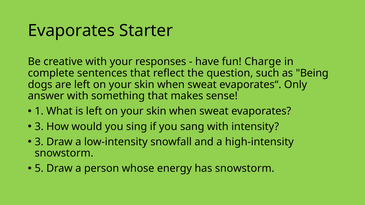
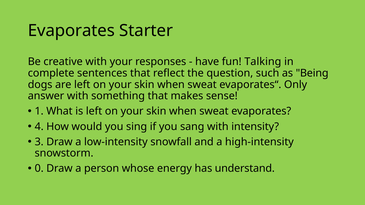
Charge: Charge -> Talking
3 at (39, 127): 3 -> 4
5: 5 -> 0
has snowstorm: snowstorm -> understand
